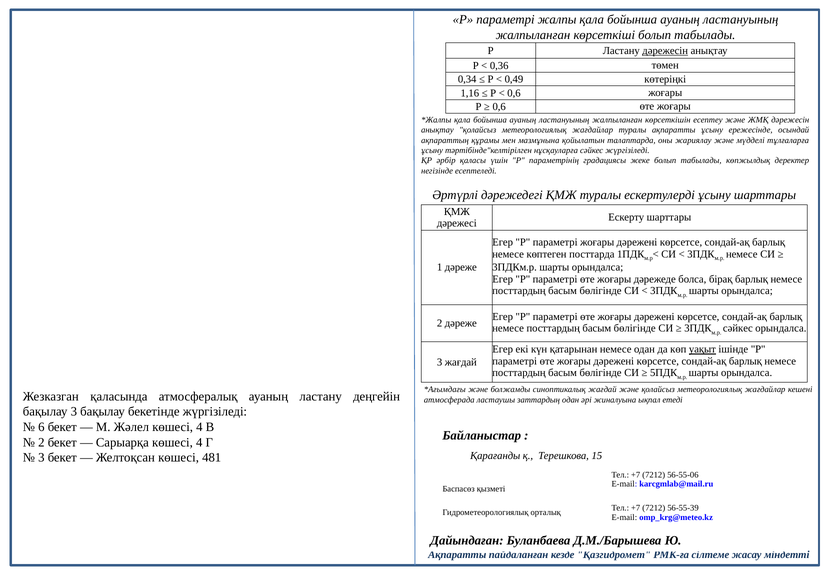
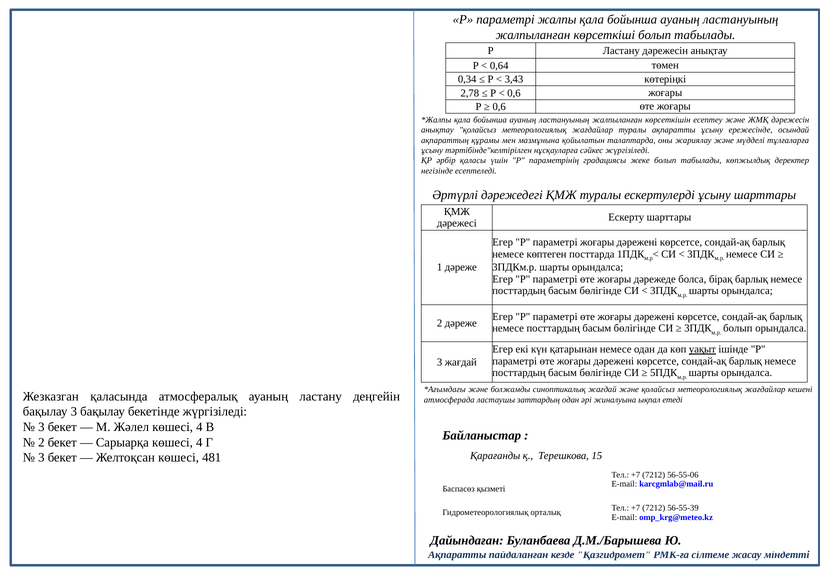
дәрежесін at (665, 51) underline: present -> none
0,36: 0,36 -> 0,64
0,49: 0,49 -> 3,43
1,16: 1,16 -> 2,78
сәйкес at (738, 328): сәйкес -> болып
6 at (41, 427): 6 -> 3
